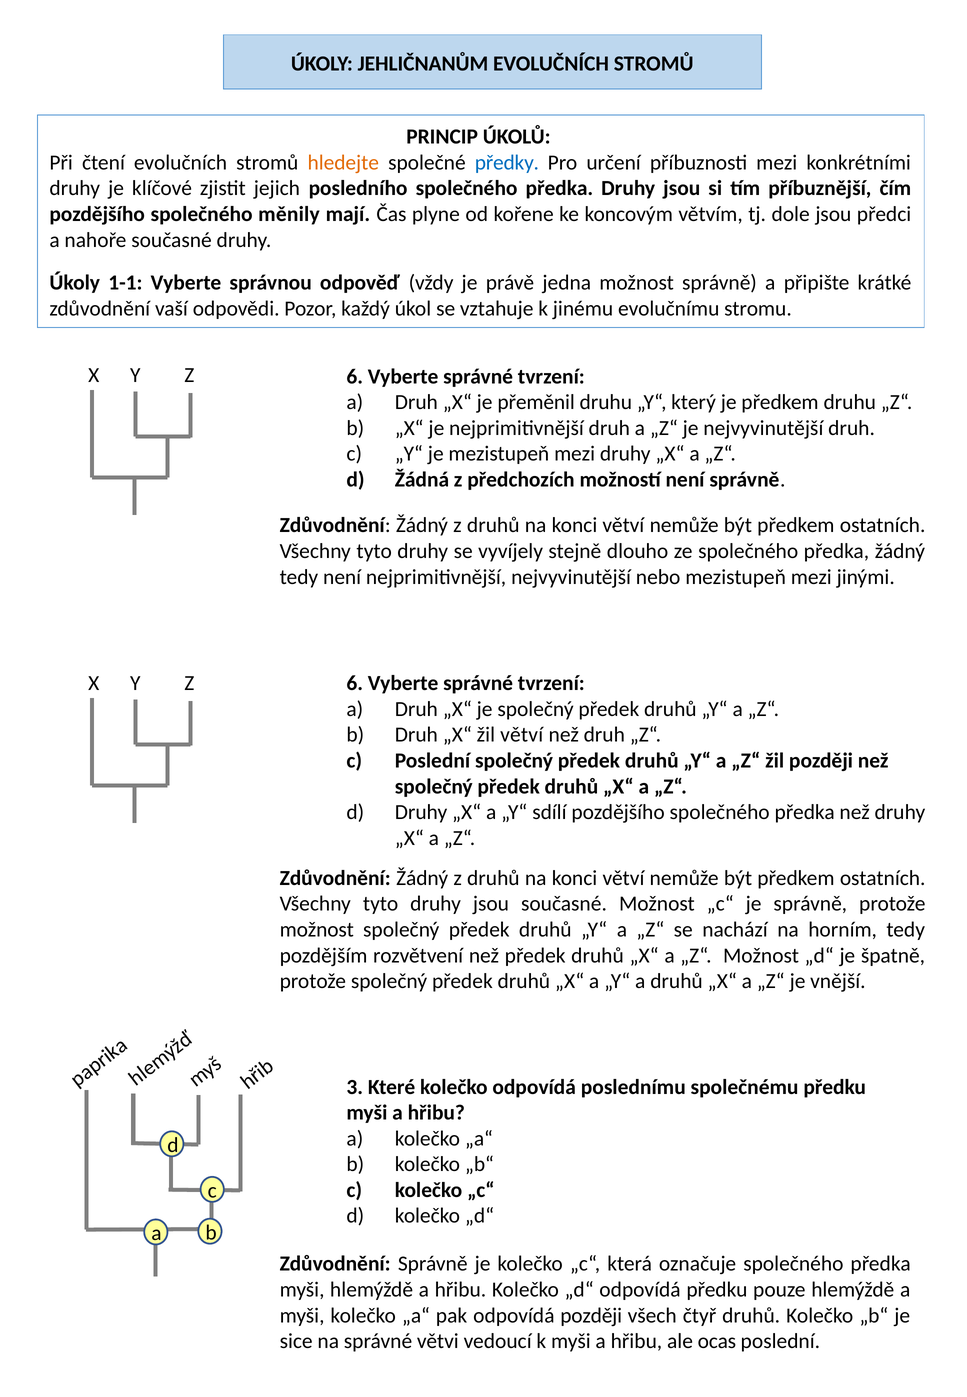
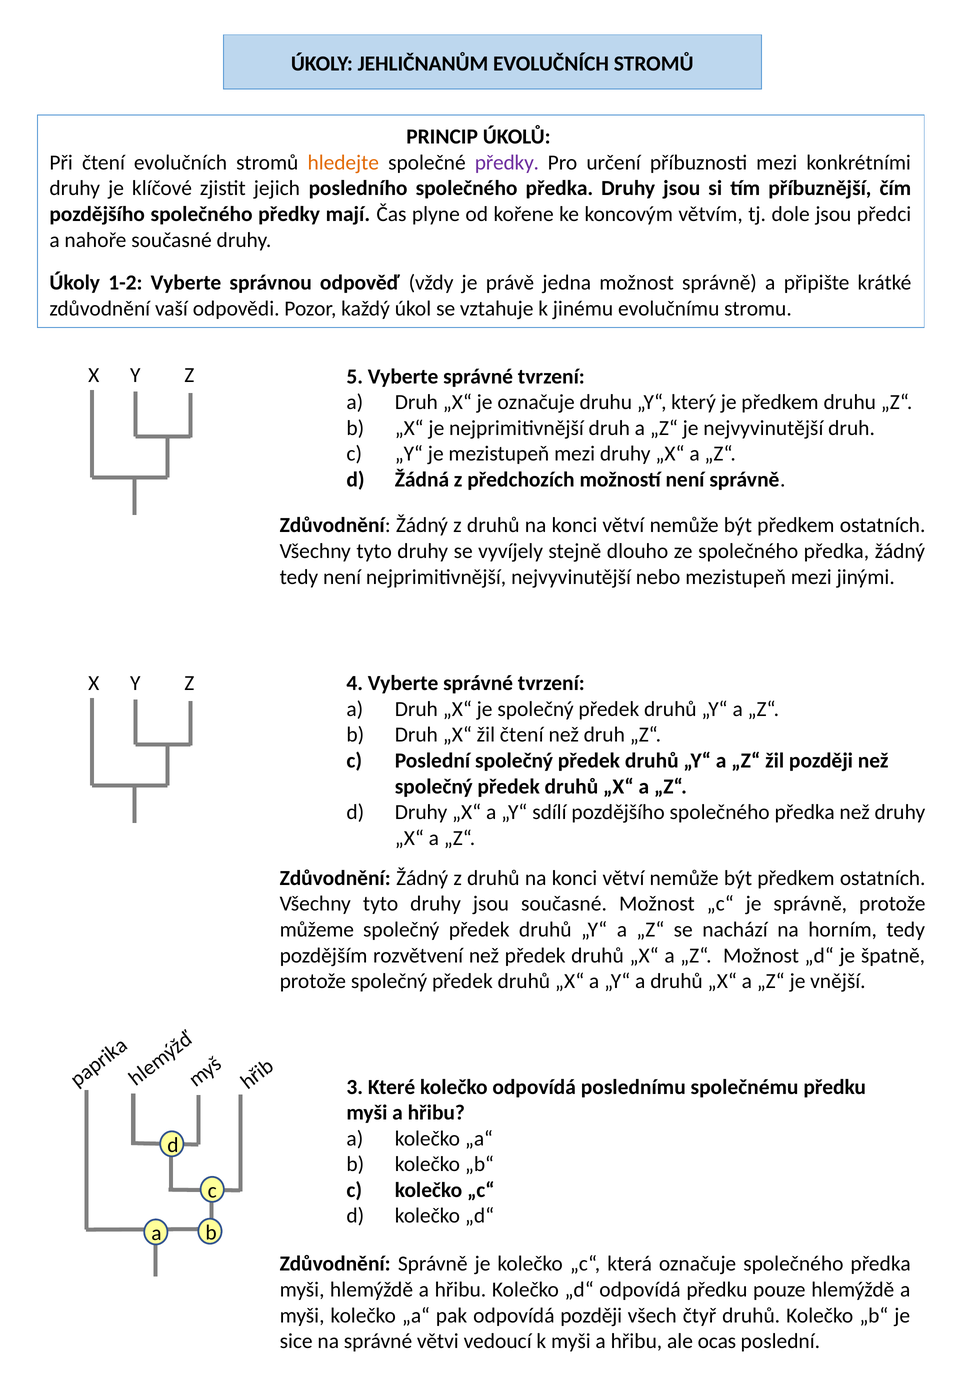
předky at (507, 163) colour: blue -> purple
společného měnily: měnily -> předky
1-1: 1-1 -> 1-2
6 at (355, 376): 6 -> 5
je přeměnil: přeměnil -> označuje
6 at (355, 683): 6 -> 4
žil větví: větví -> čtení
možnost at (317, 930): možnost -> můžeme
